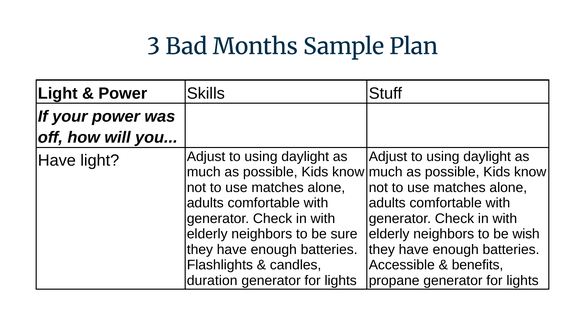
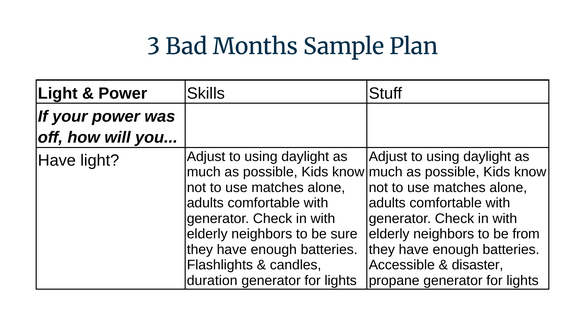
wish: wish -> from
benefits: benefits -> disaster
